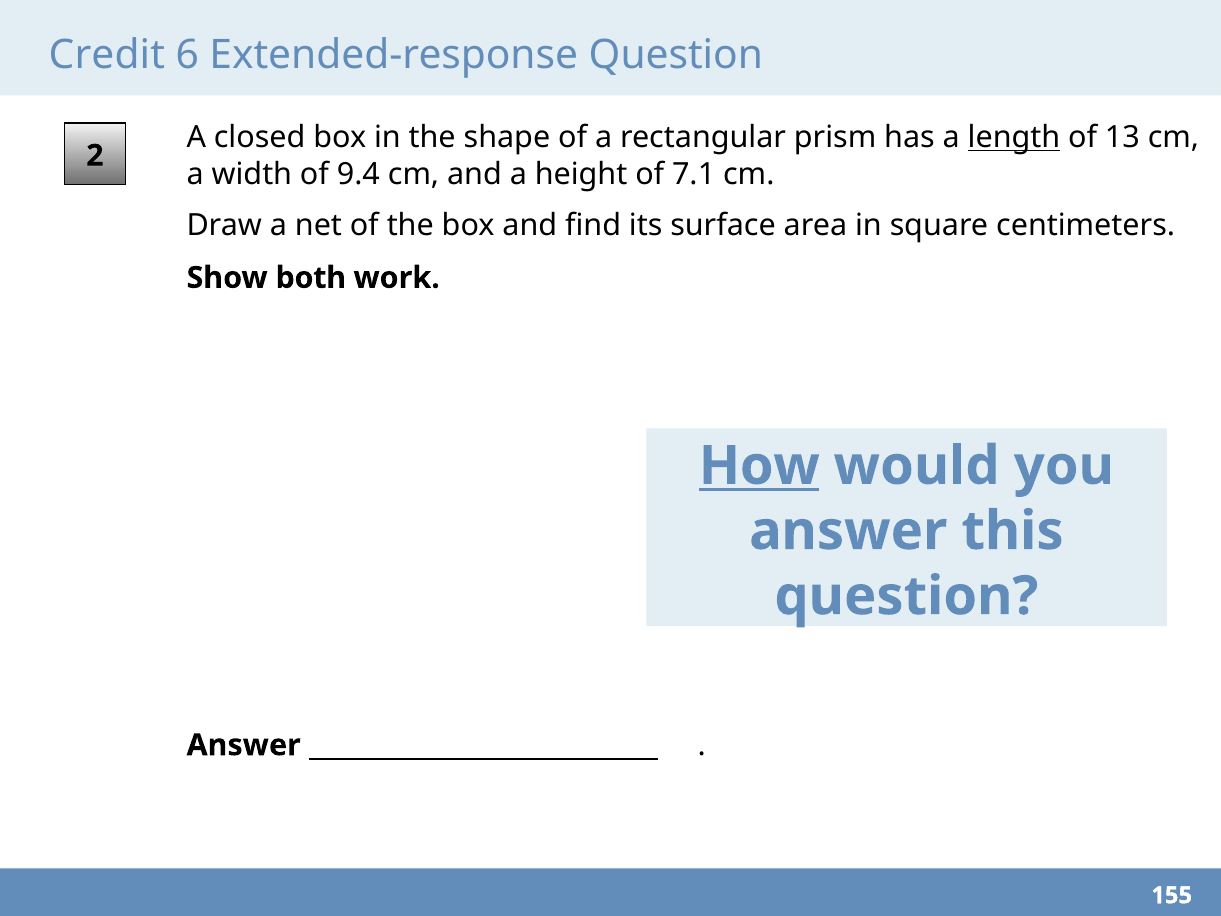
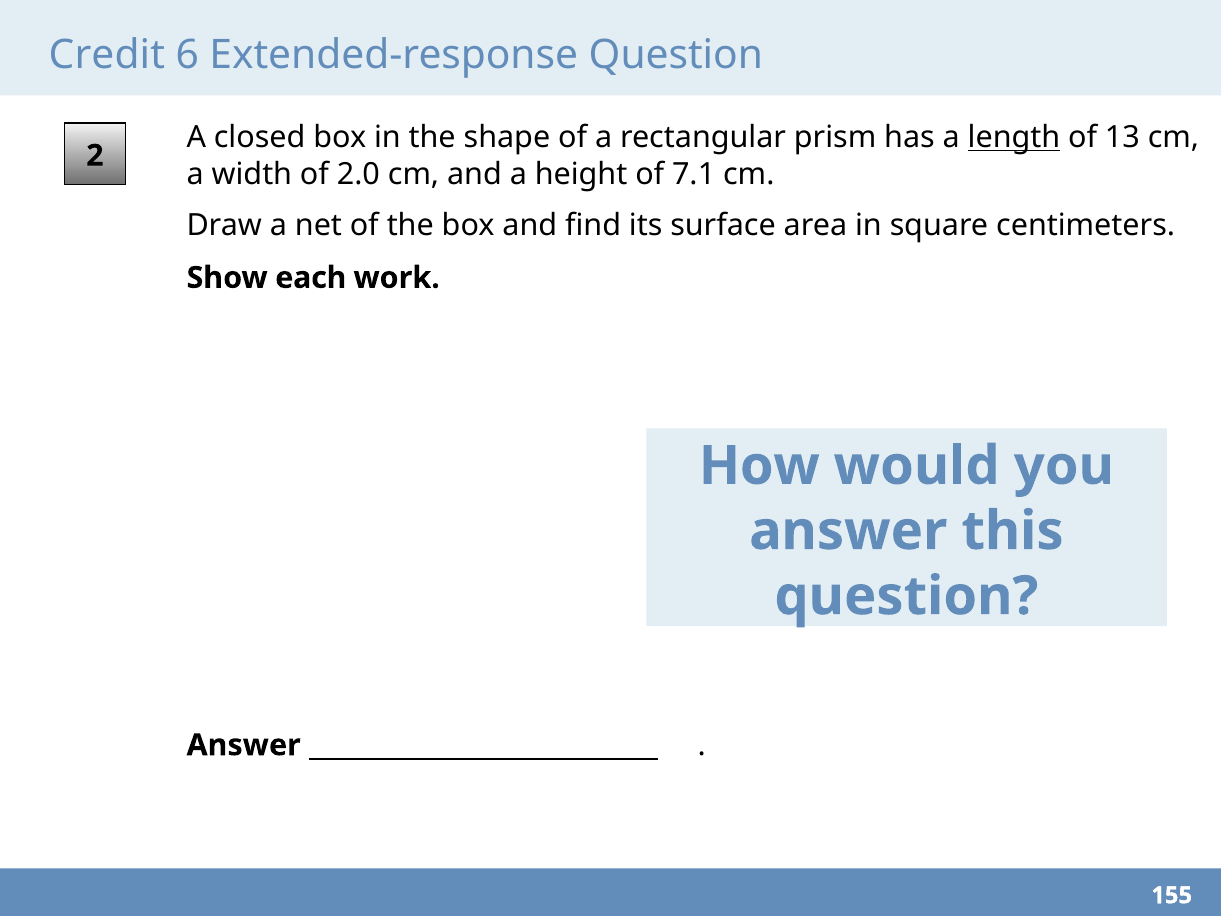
9.4: 9.4 -> 2.0
both: both -> each
How underline: present -> none
